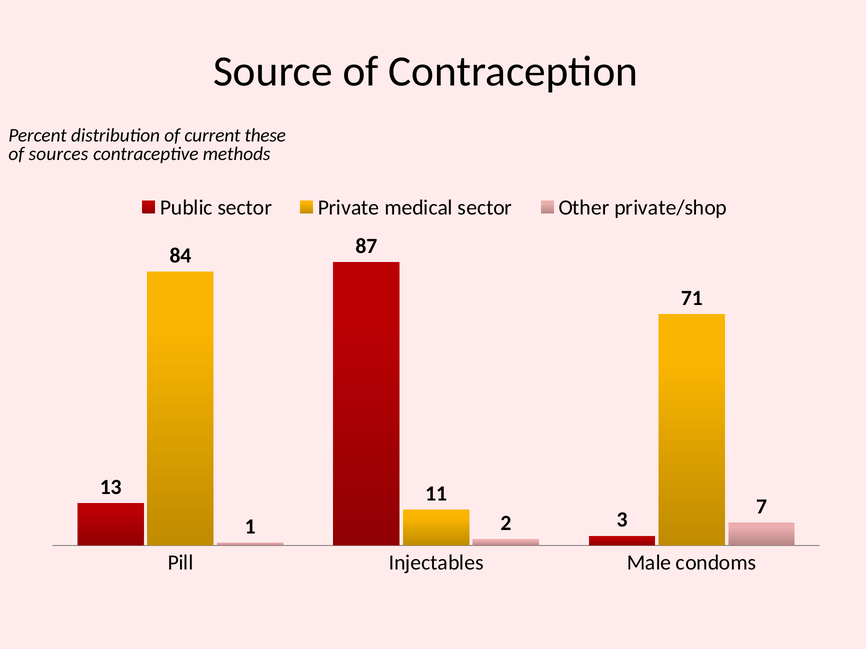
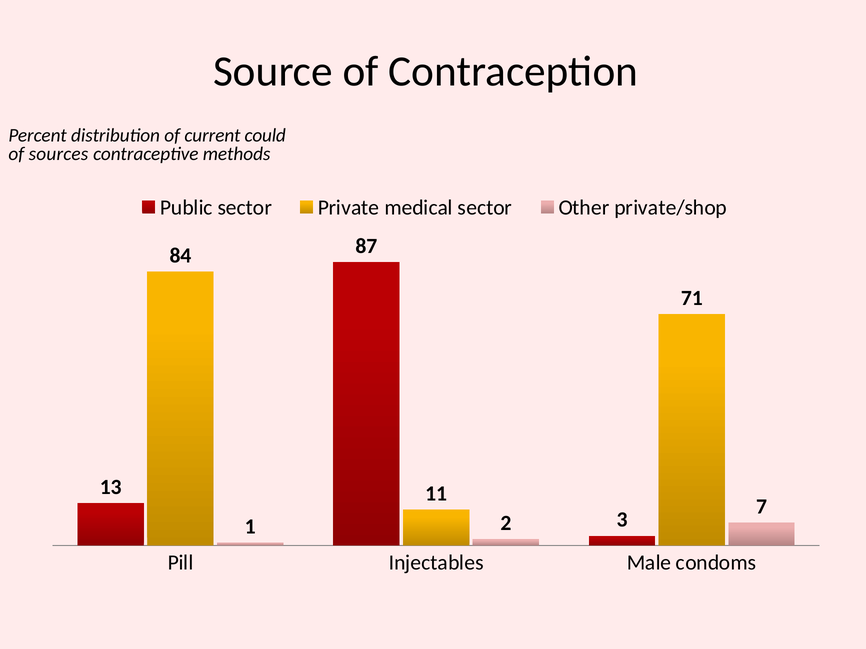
these: these -> could
